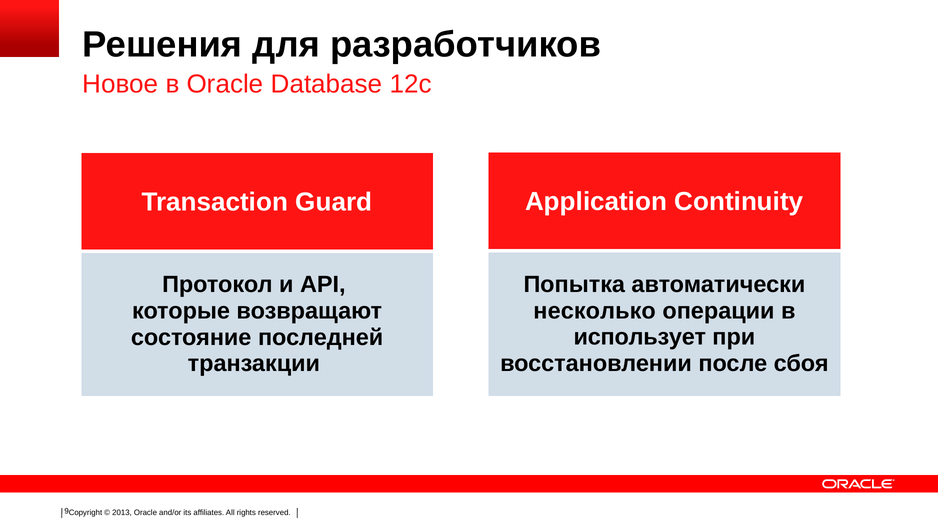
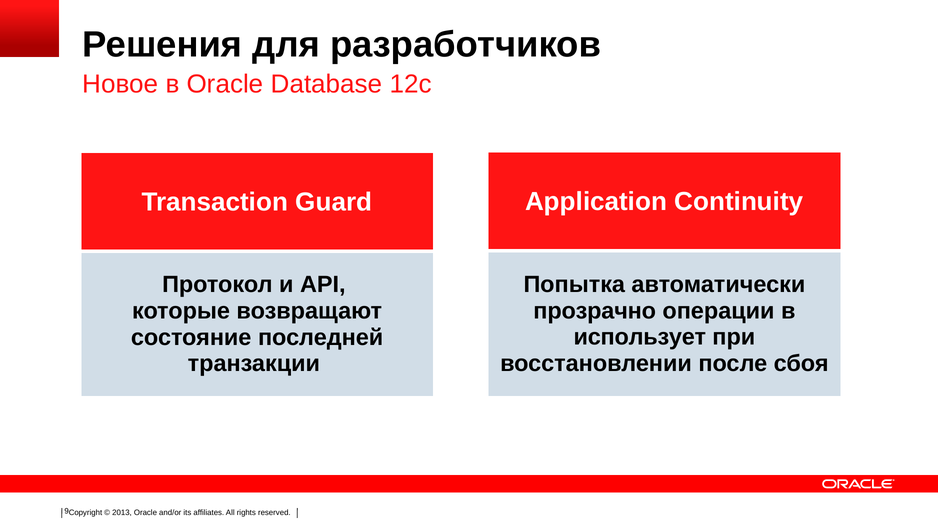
несколько: несколько -> прозрачно
